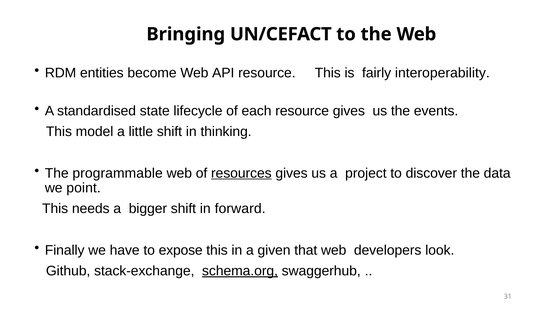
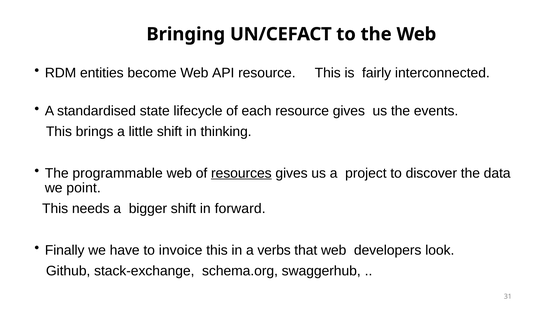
interoperability: interoperability -> interconnected
model: model -> brings
expose: expose -> invoice
given: given -> verbs
schema.org underline: present -> none
